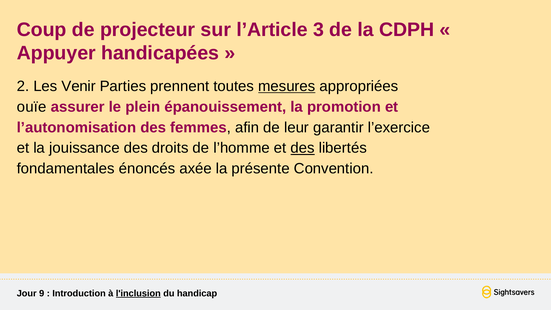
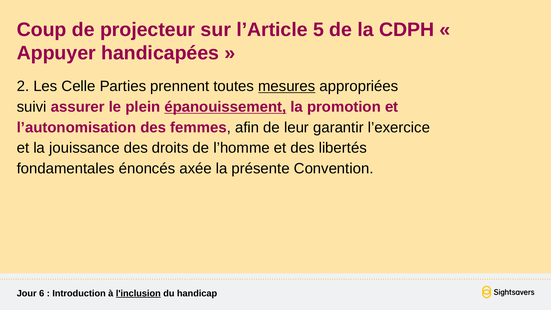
3: 3 -> 5
Venir: Venir -> Celle
ouïe: ouïe -> suivi
épanouissement underline: none -> present
des at (303, 148) underline: present -> none
9: 9 -> 6
